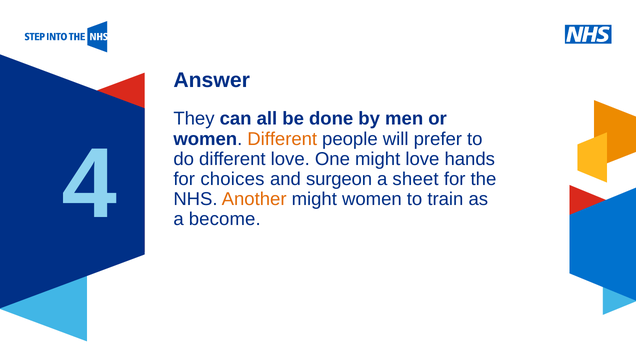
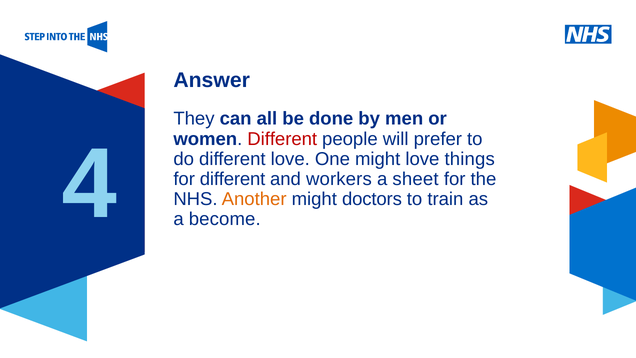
Different at (282, 139) colour: orange -> red
hands: hands -> things
for choices: choices -> different
surgeon: surgeon -> workers
might women: women -> doctors
